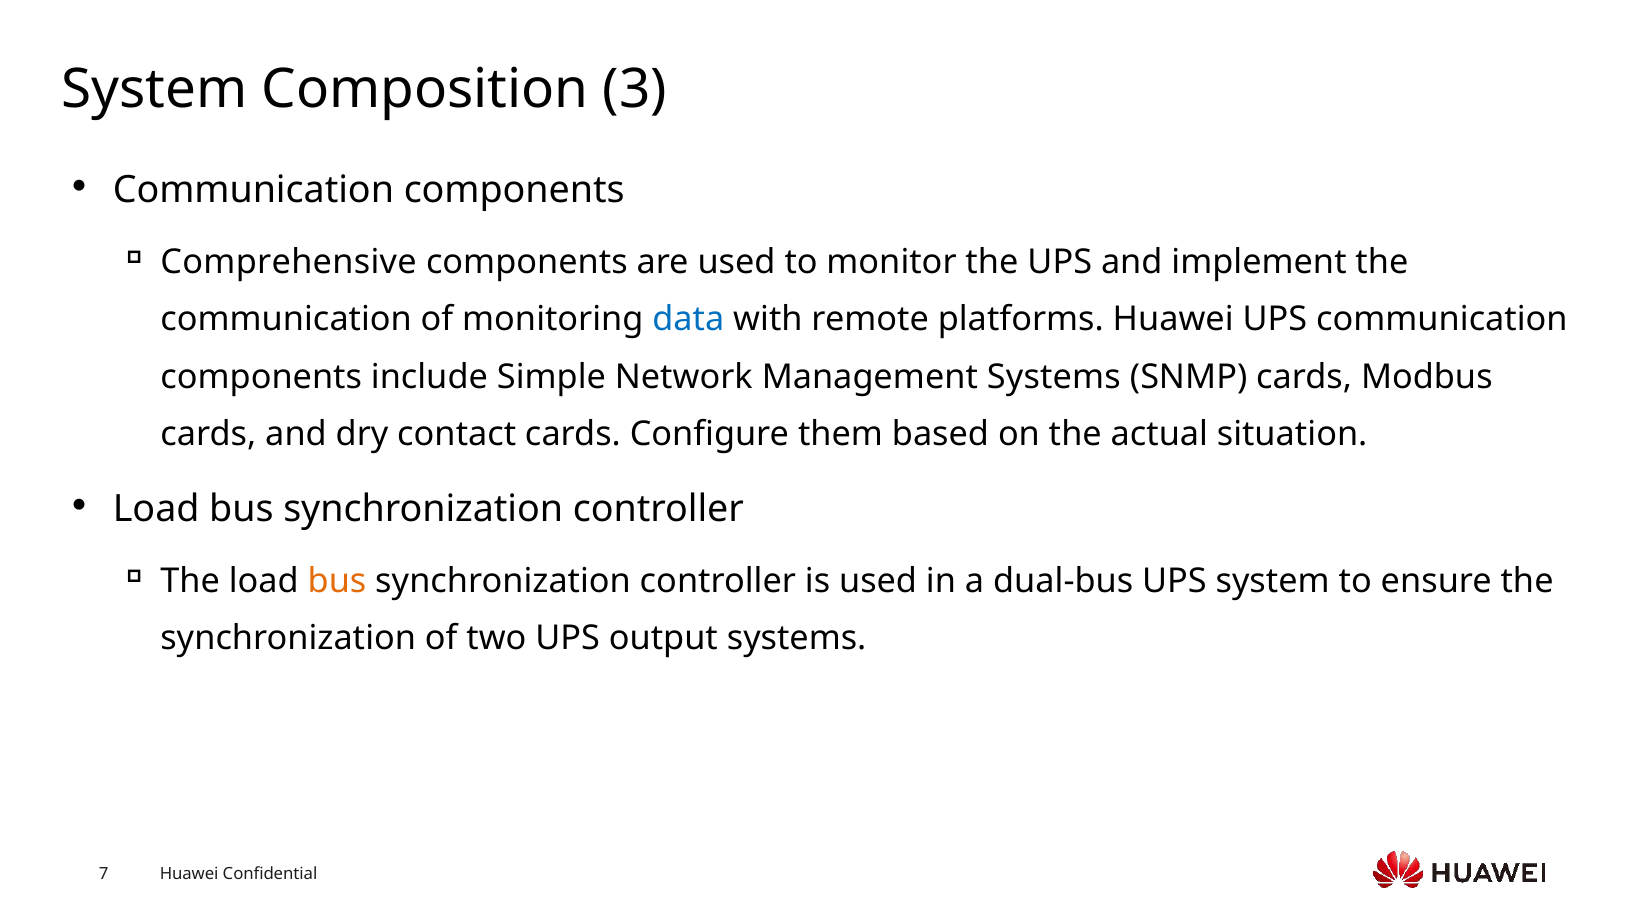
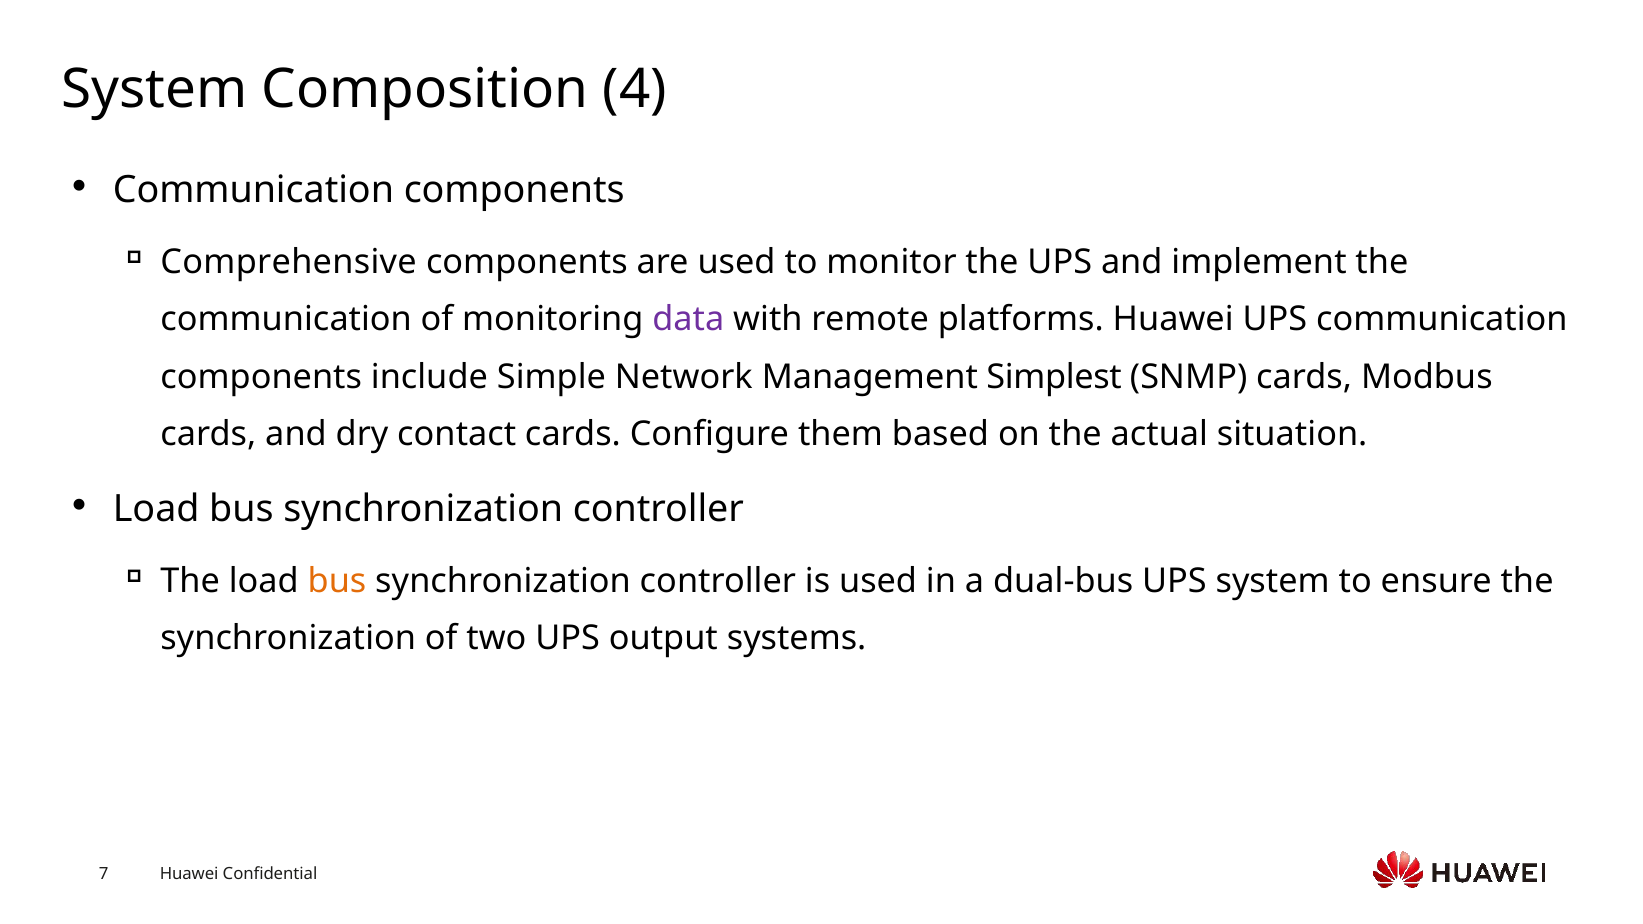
3: 3 -> 4
data colour: blue -> purple
Management Systems: Systems -> Simplest
